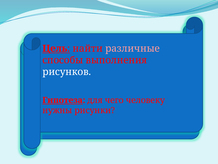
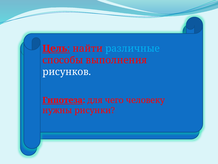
различные colour: pink -> light blue
